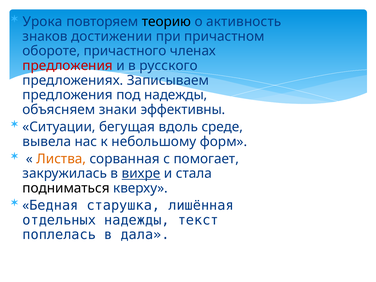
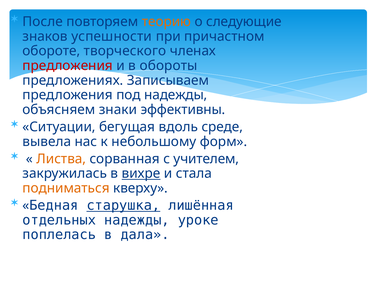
Урока: Урока -> После
теорию colour: black -> orange
активность: активность -> следующие
достижении: достижении -> успешности
причастного: причастного -> творческого
русского: русского -> обороты
помогает: помогает -> учителем
подниматься colour: black -> orange
старушка underline: none -> present
текст: текст -> уроке
